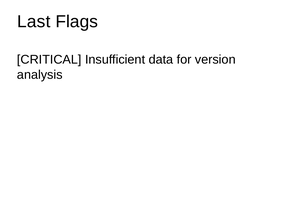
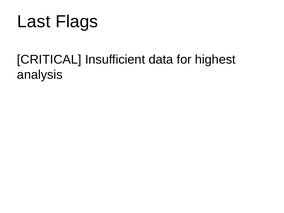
version: version -> highest
